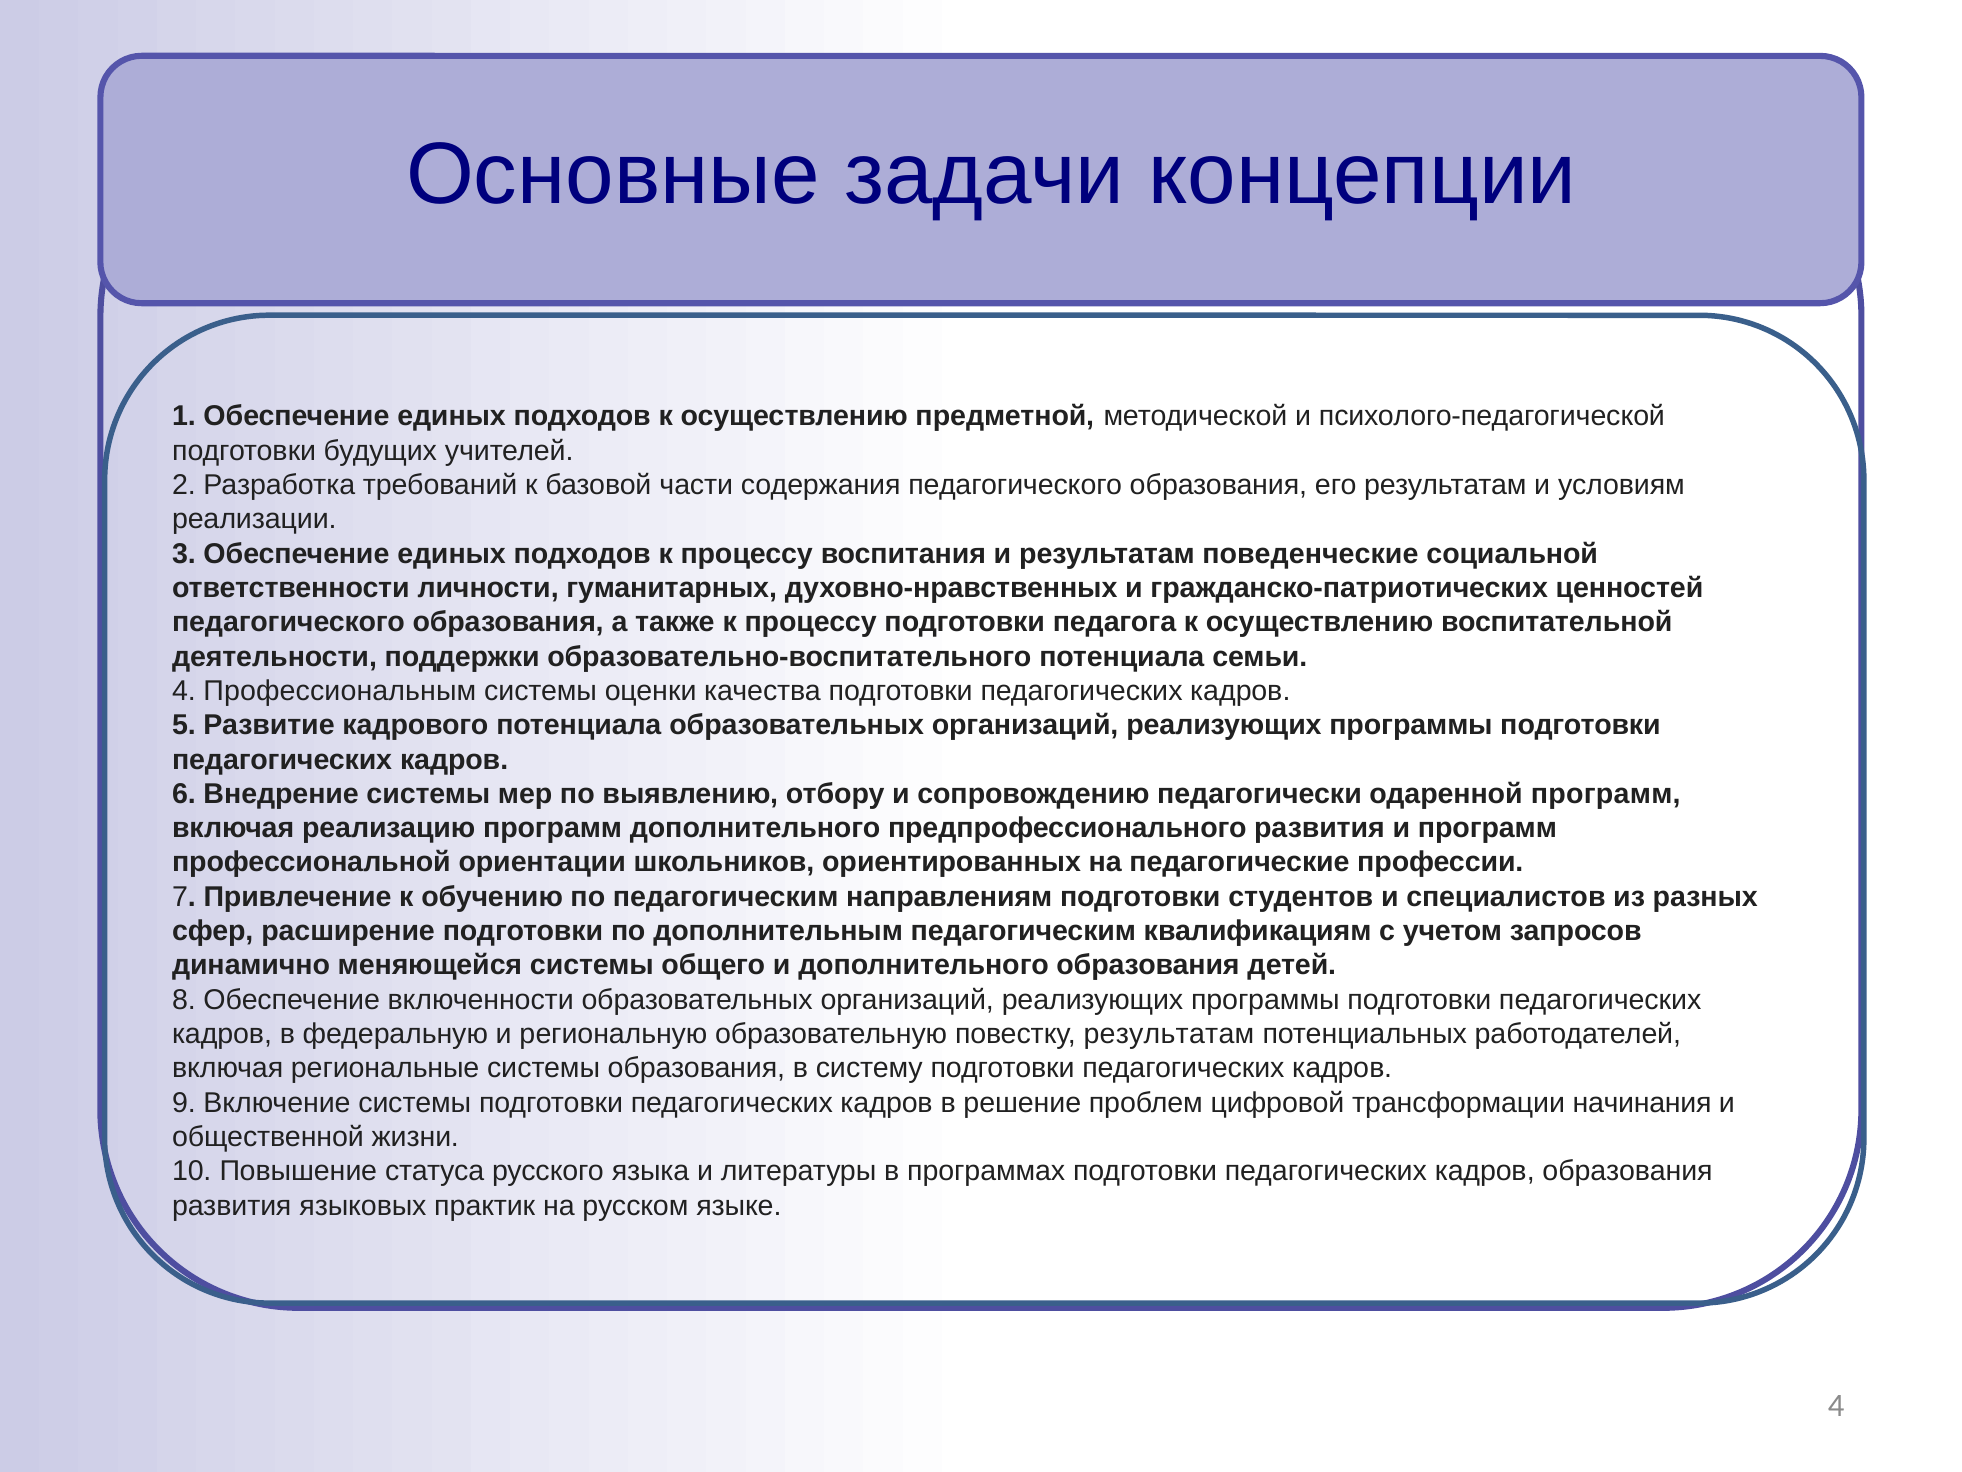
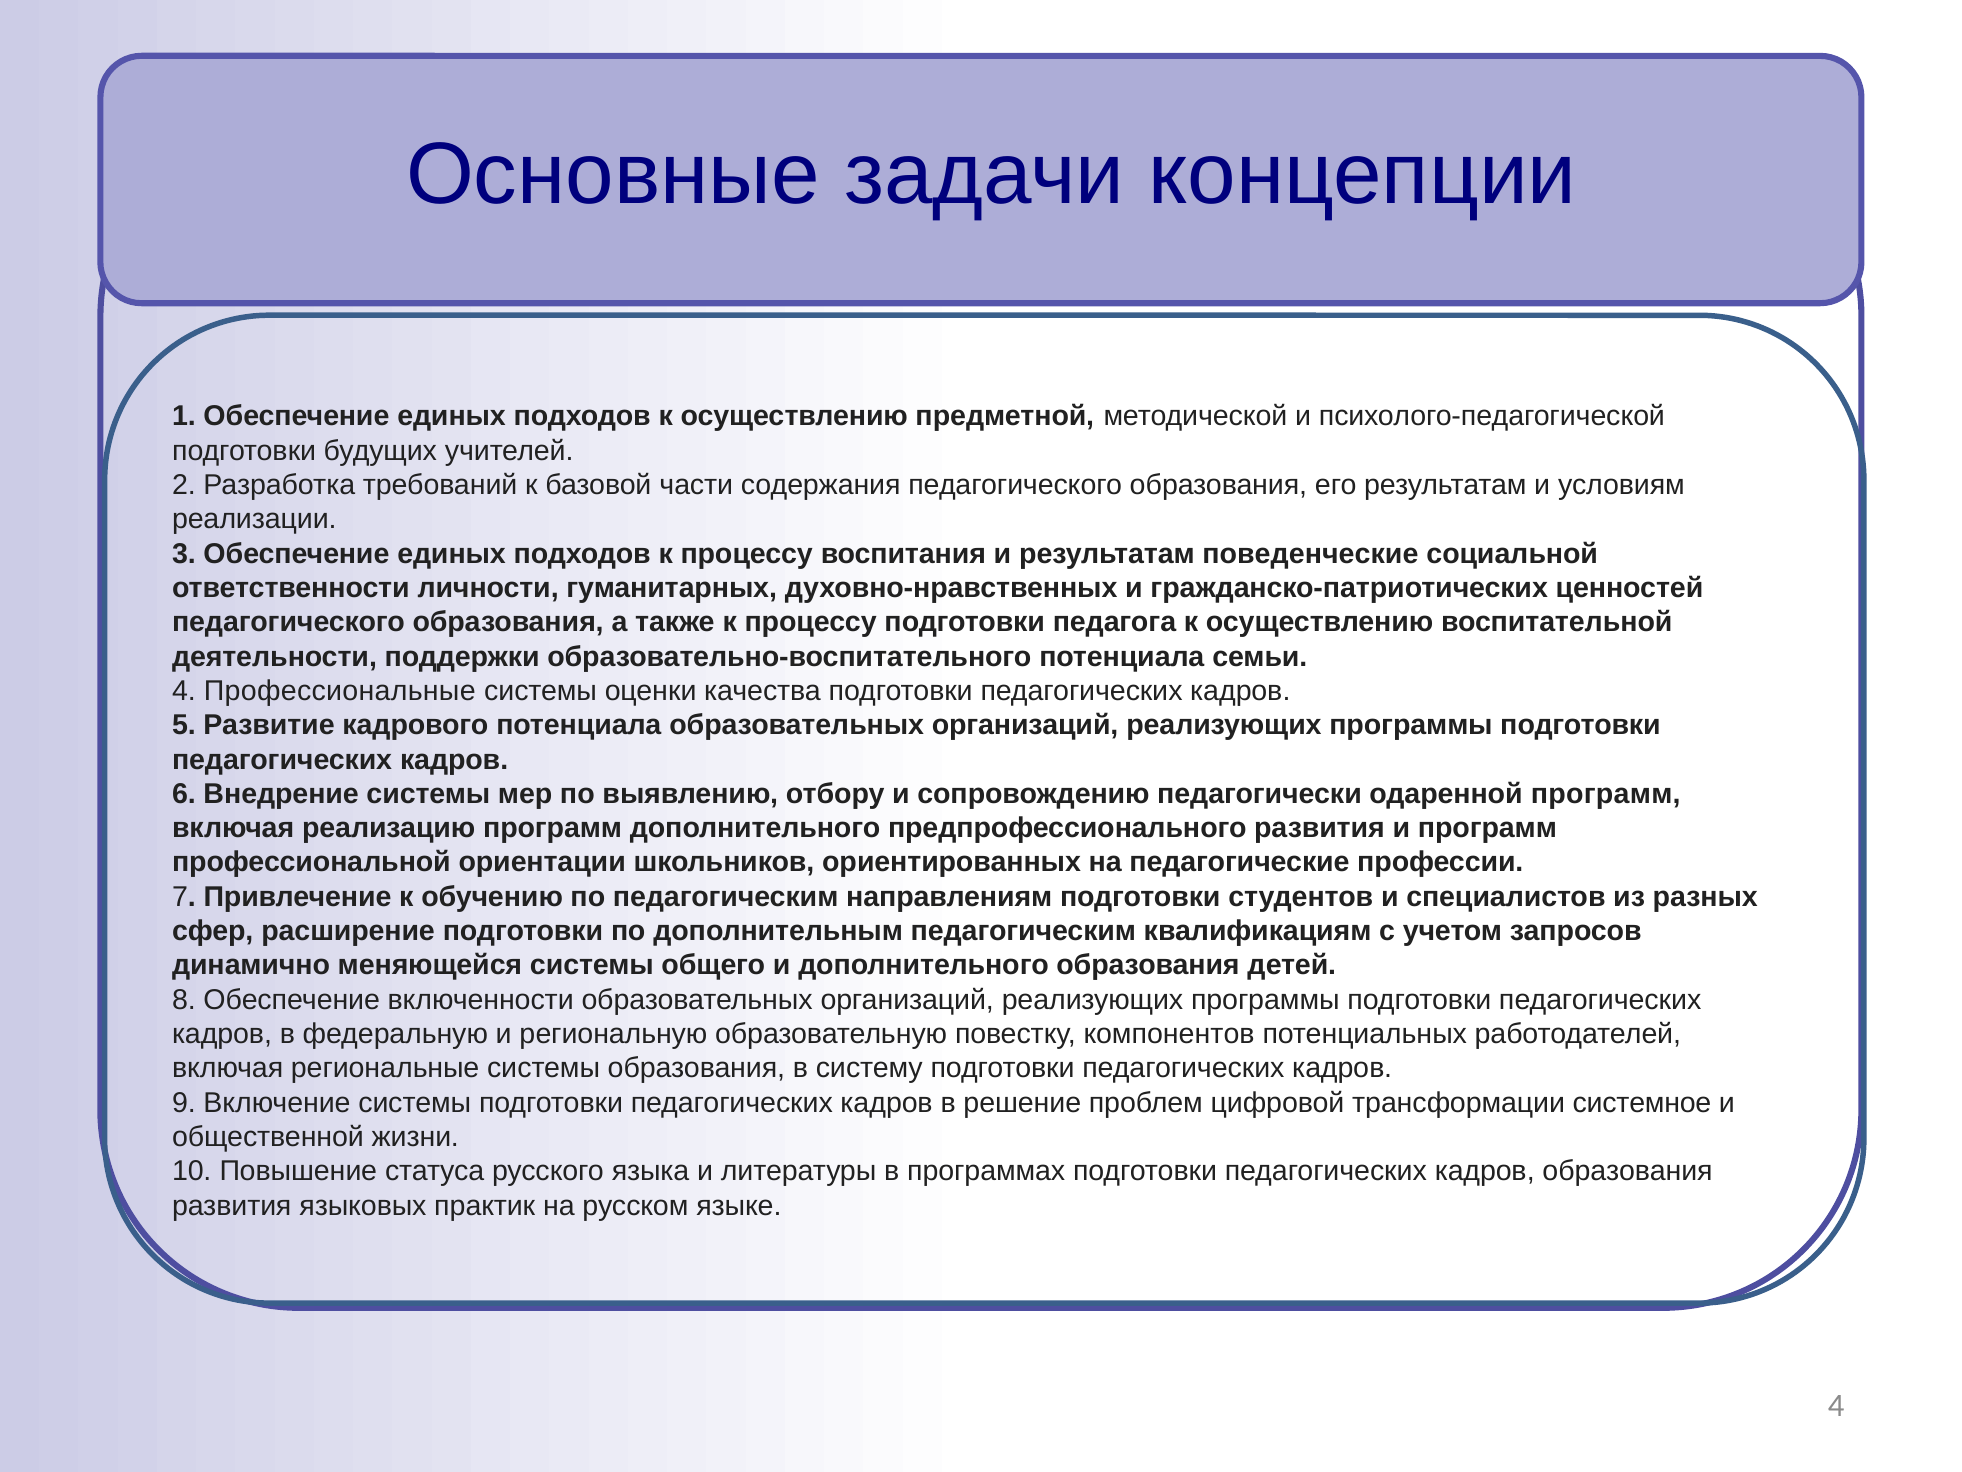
Профессиональным: Профессиональным -> Профессиональные
повестку результатам: результатам -> компонентов
начинания: начинания -> системное
